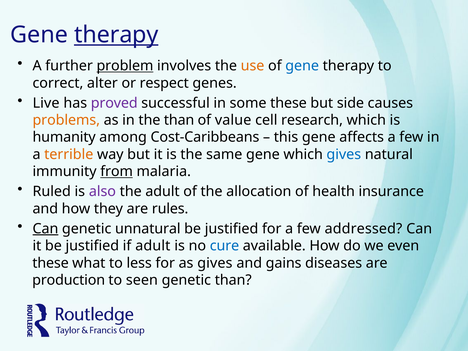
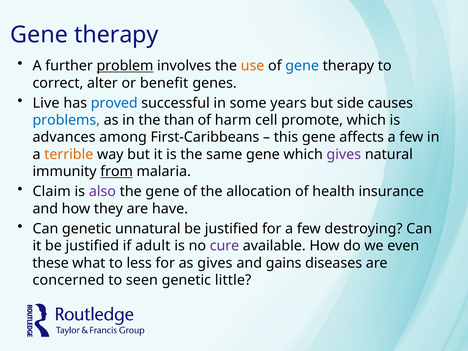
therapy at (116, 35) underline: present -> none
respect: respect -> benefit
proved colour: purple -> blue
some these: these -> years
problems colour: orange -> blue
value: value -> harm
research: research -> promote
humanity: humanity -> advances
Cost-Caribbeans: Cost-Caribbeans -> First-Caribbeans
gives at (344, 154) colour: blue -> purple
Ruled: Ruled -> Claim
the adult: adult -> gene
rules: rules -> have
Can at (45, 229) underline: present -> none
addressed: addressed -> destroying
cure colour: blue -> purple
production: production -> concerned
genetic than: than -> little
